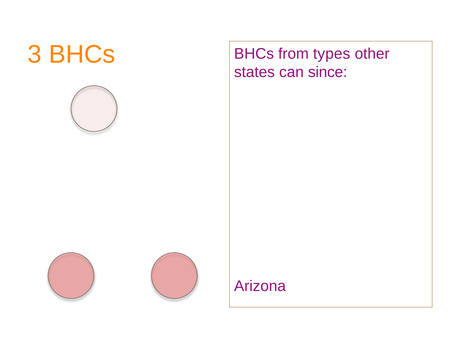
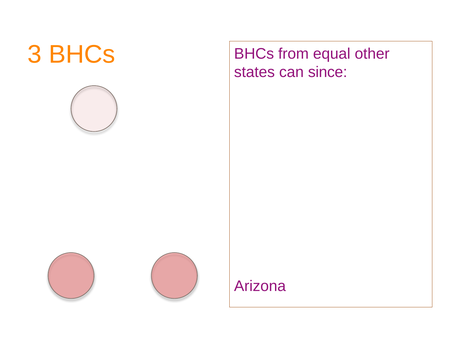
types: types -> equal
